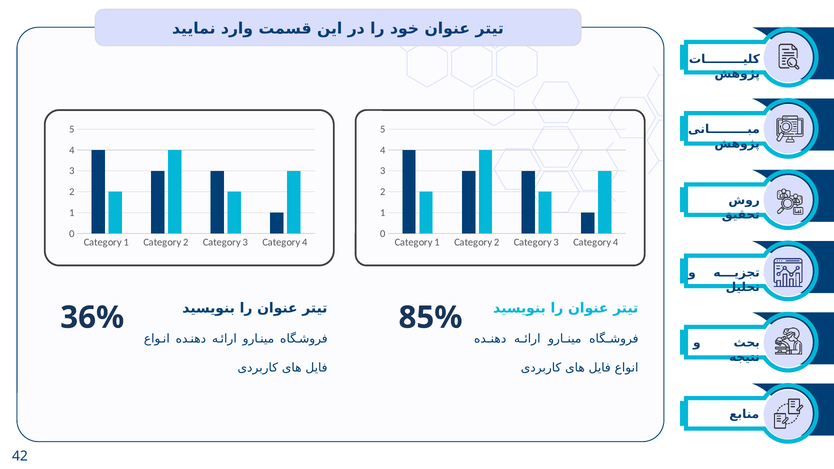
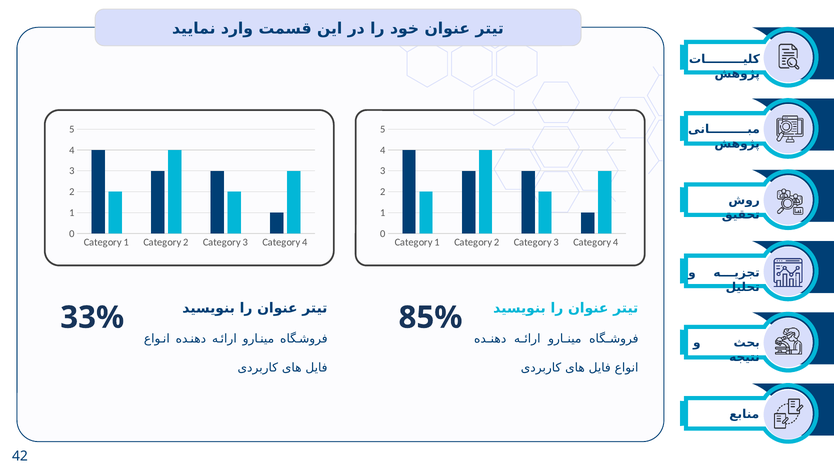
36%: 36% -> 33%
